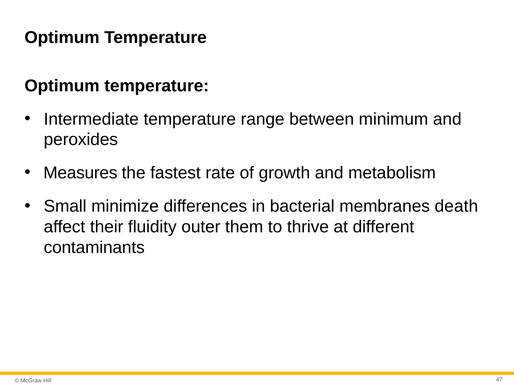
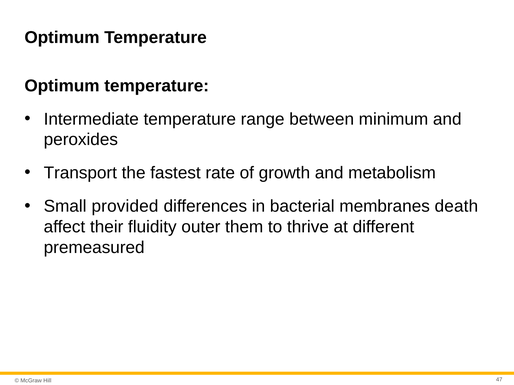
Measures: Measures -> Transport
minimize: minimize -> provided
contaminants: contaminants -> premeasured
